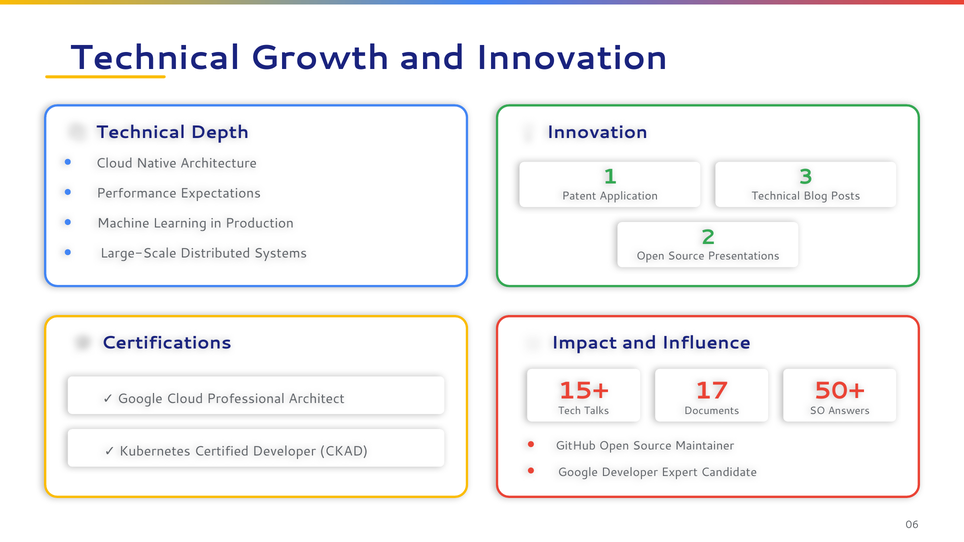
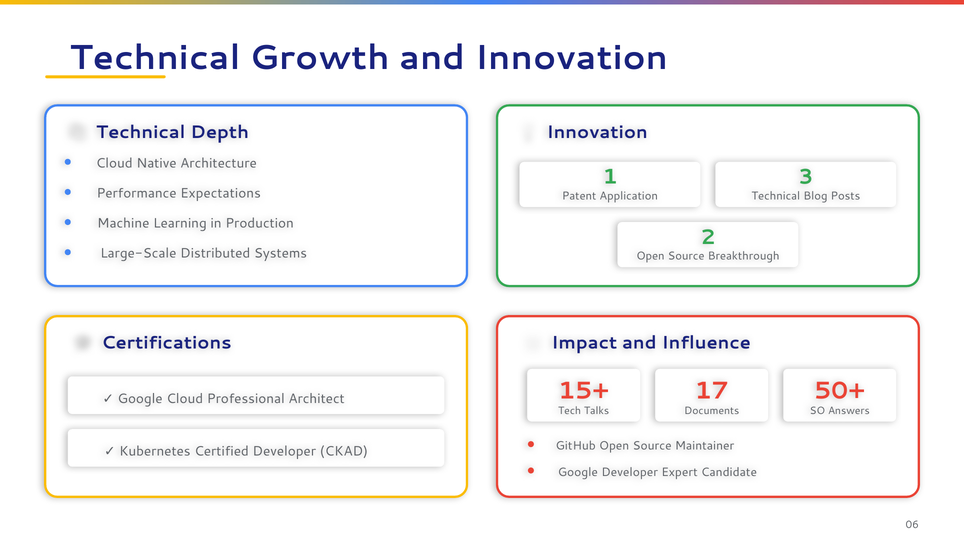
Presentations: Presentations -> Breakthrough
